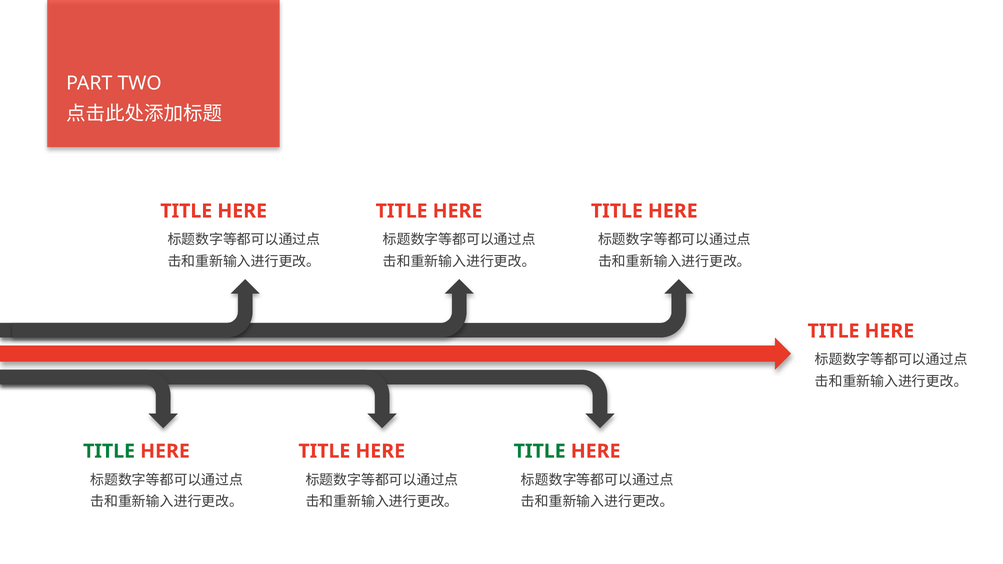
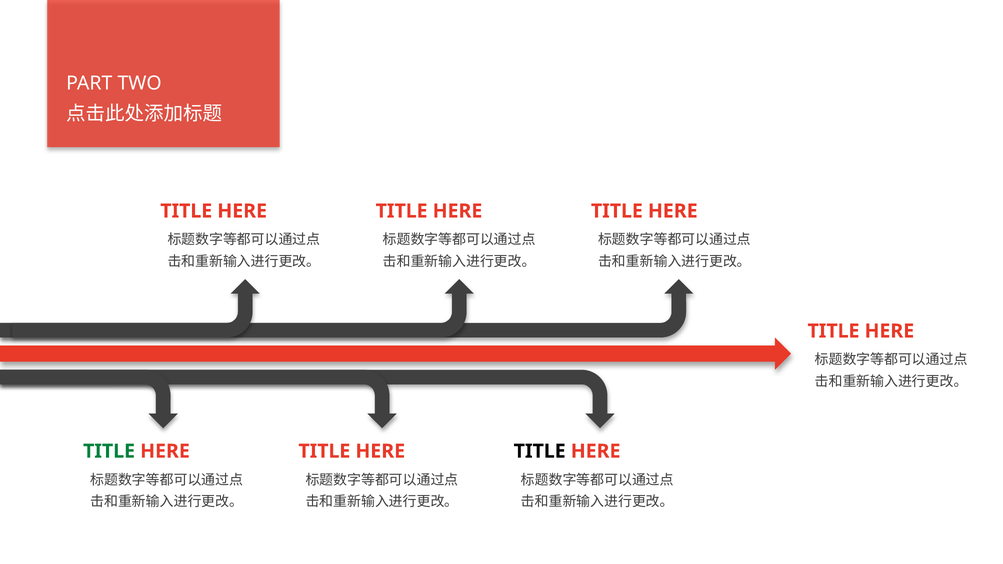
TITLE at (540, 451) colour: green -> black
